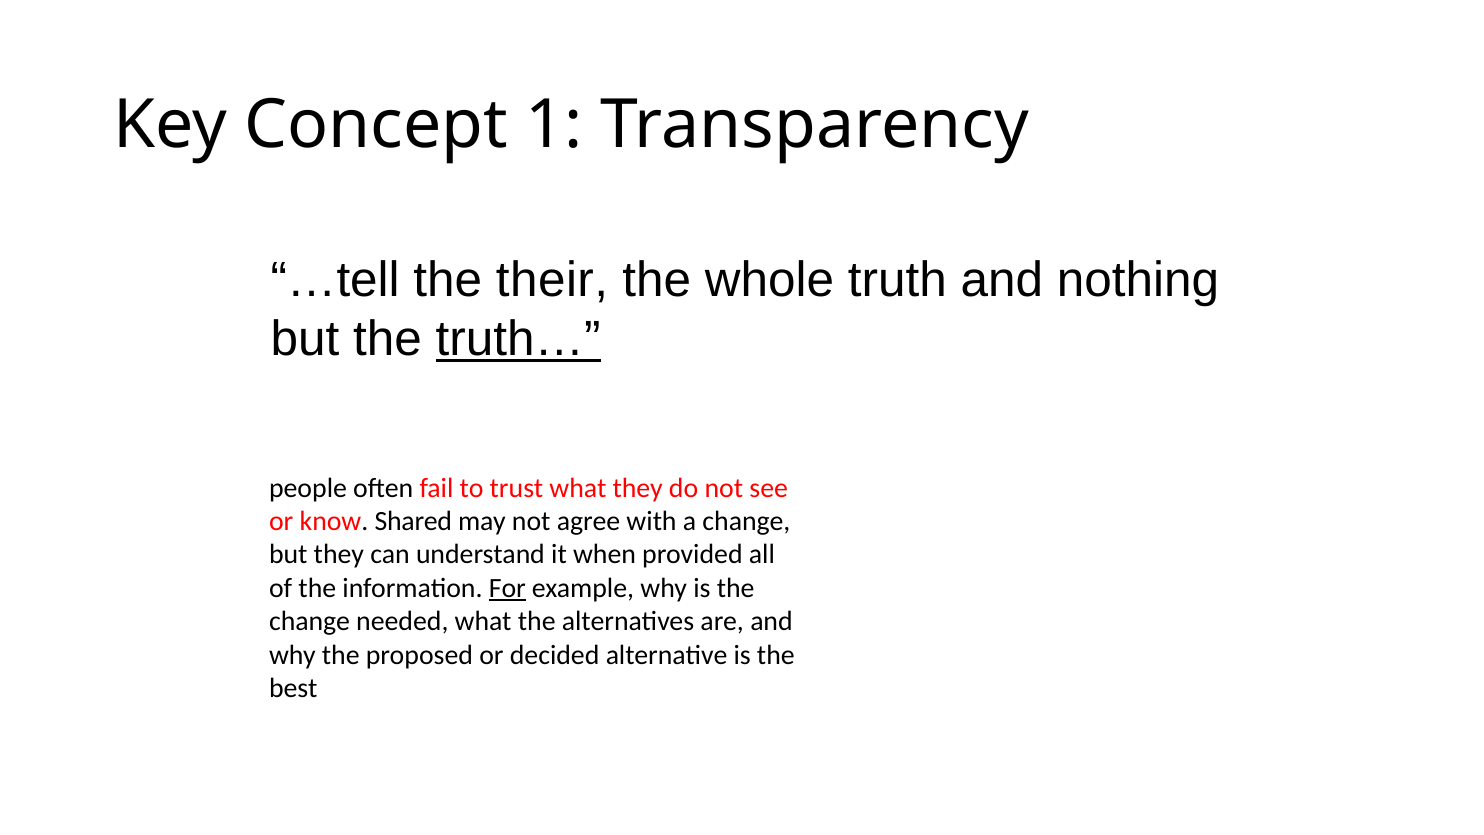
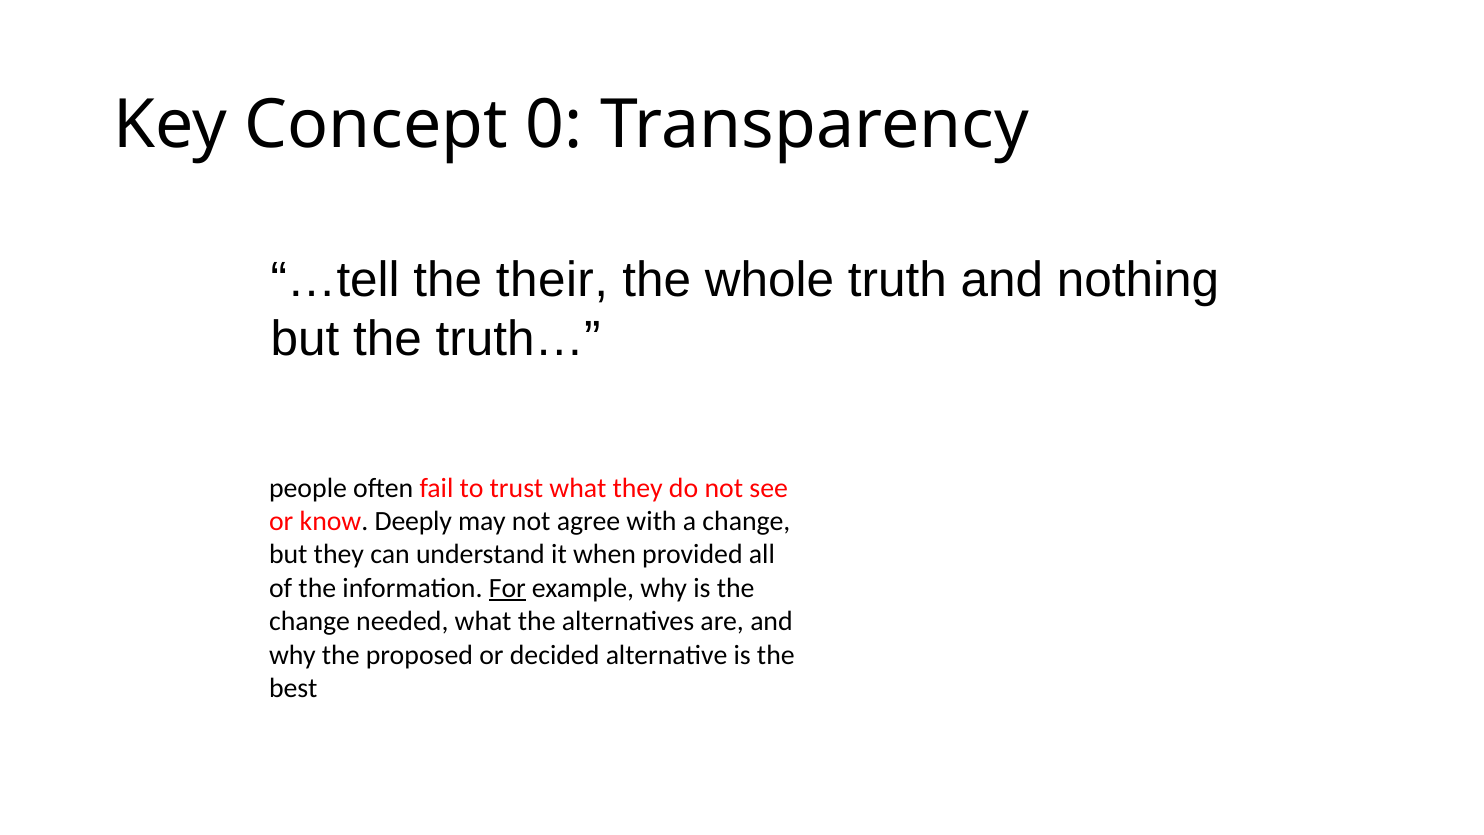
1: 1 -> 0
truth… underline: present -> none
Shared: Shared -> Deeply
